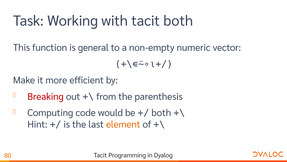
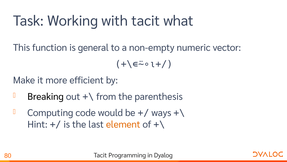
tacit both: both -> what
Breaking colour: red -> black
both at (161, 113): both -> ways
